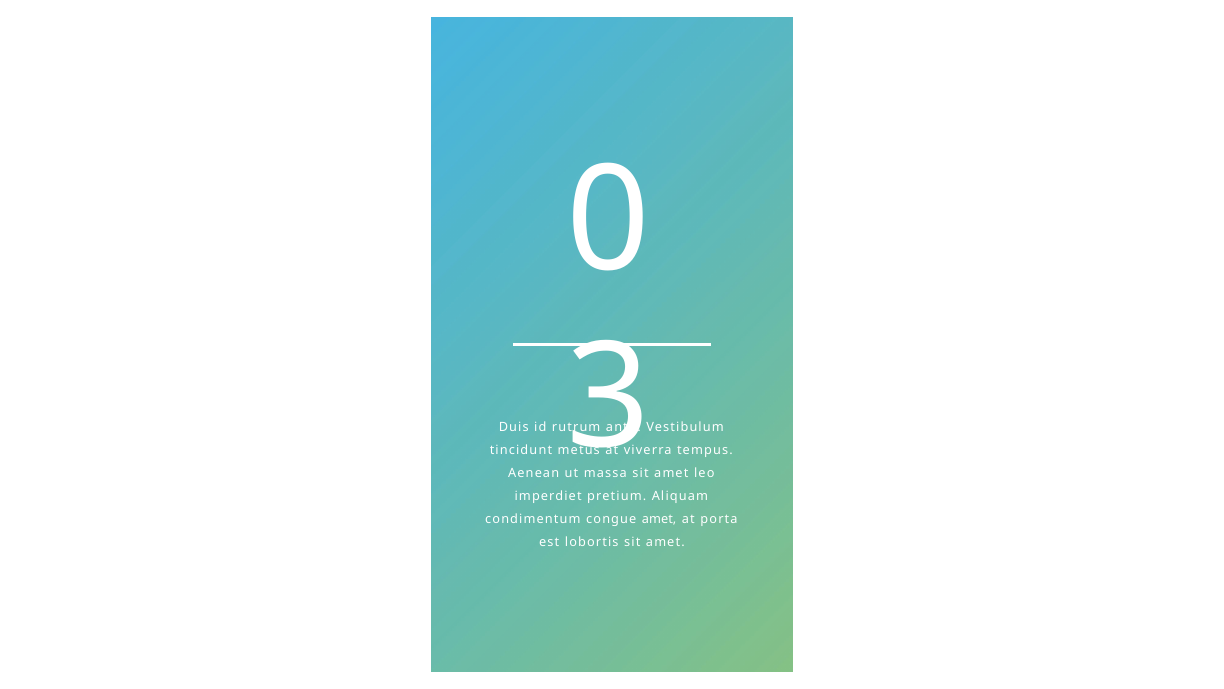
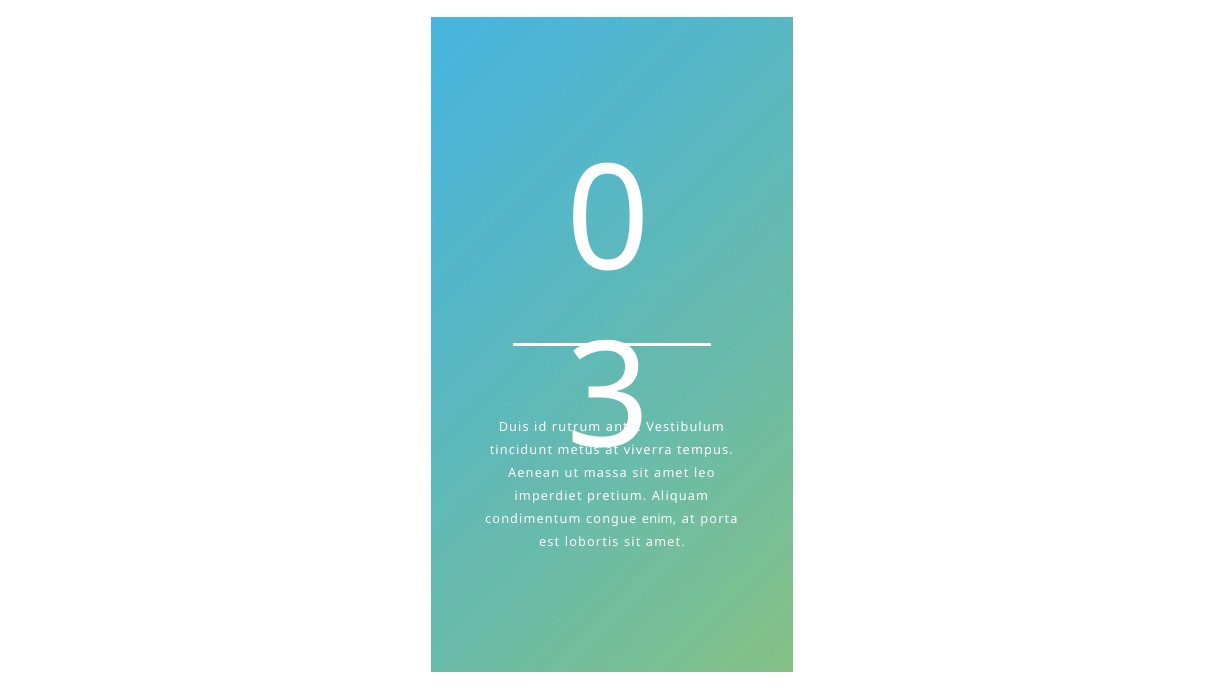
congue amet: amet -> enim
